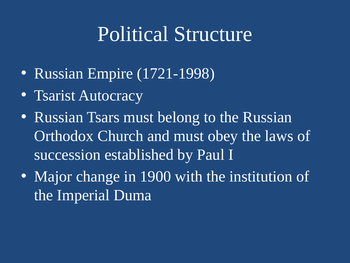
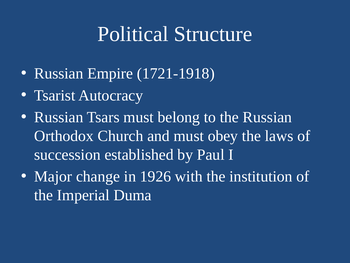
1721-1998: 1721-1998 -> 1721-1918
1900: 1900 -> 1926
